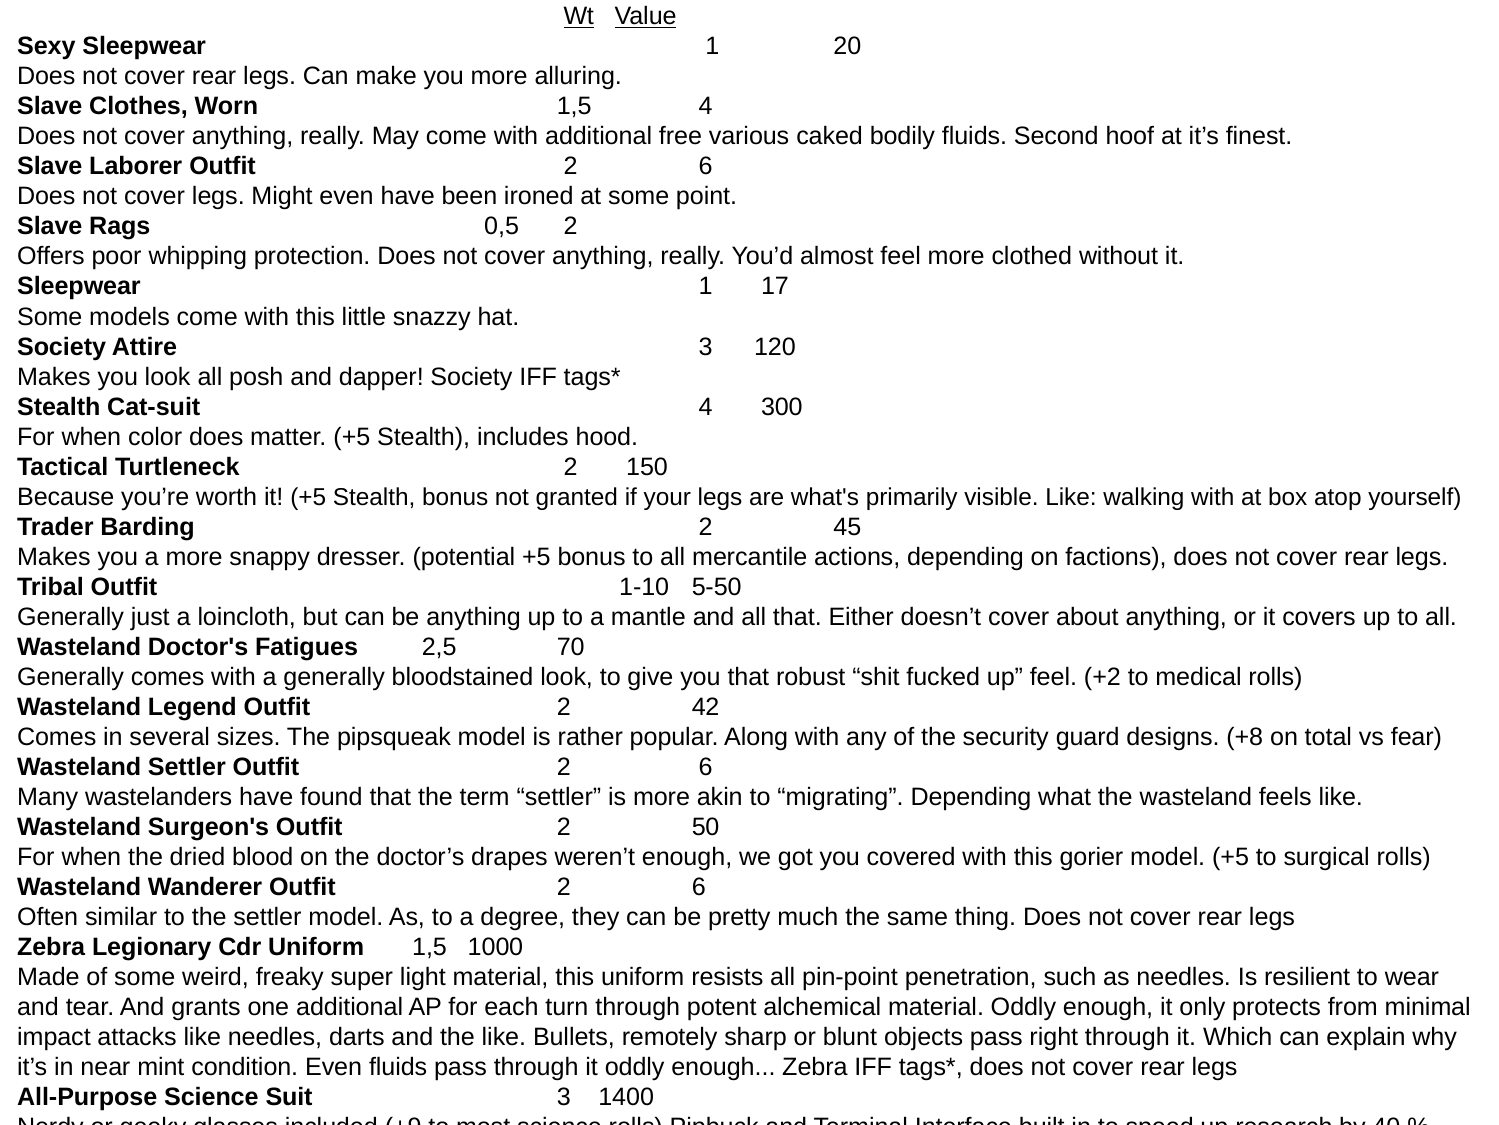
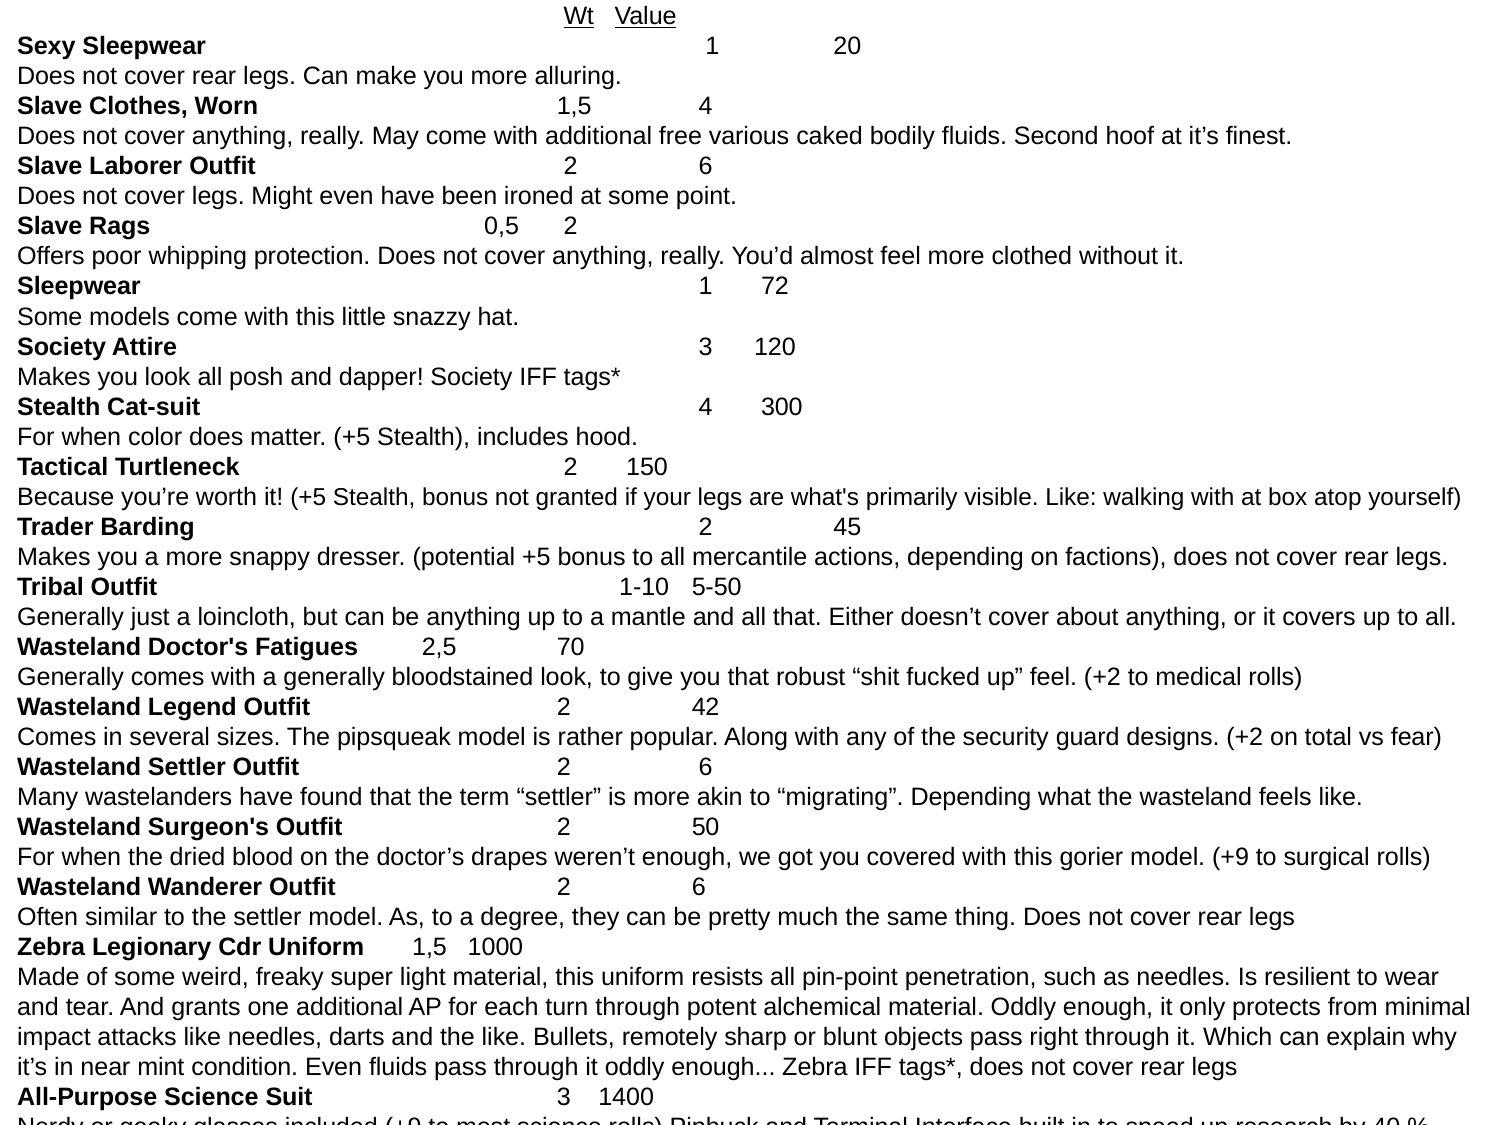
17: 17 -> 72
designs +8: +8 -> +2
model +5: +5 -> +9
